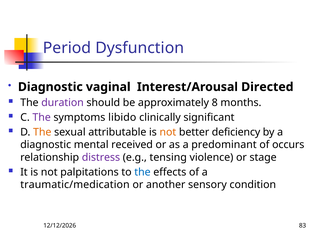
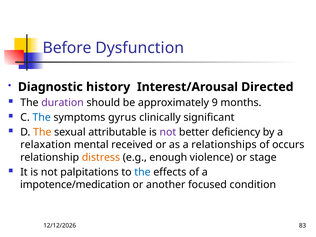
Period: Period -> Before
vaginal: vaginal -> history
8: 8 -> 9
The at (42, 117) colour: purple -> blue
libido: libido -> gyrus
not at (168, 132) colour: orange -> purple
diagnostic at (46, 145): diagnostic -> relaxation
predominant: predominant -> relationships
distress colour: purple -> orange
tensing: tensing -> enough
traumatic/medication: traumatic/medication -> impotence/medication
sensory: sensory -> focused
